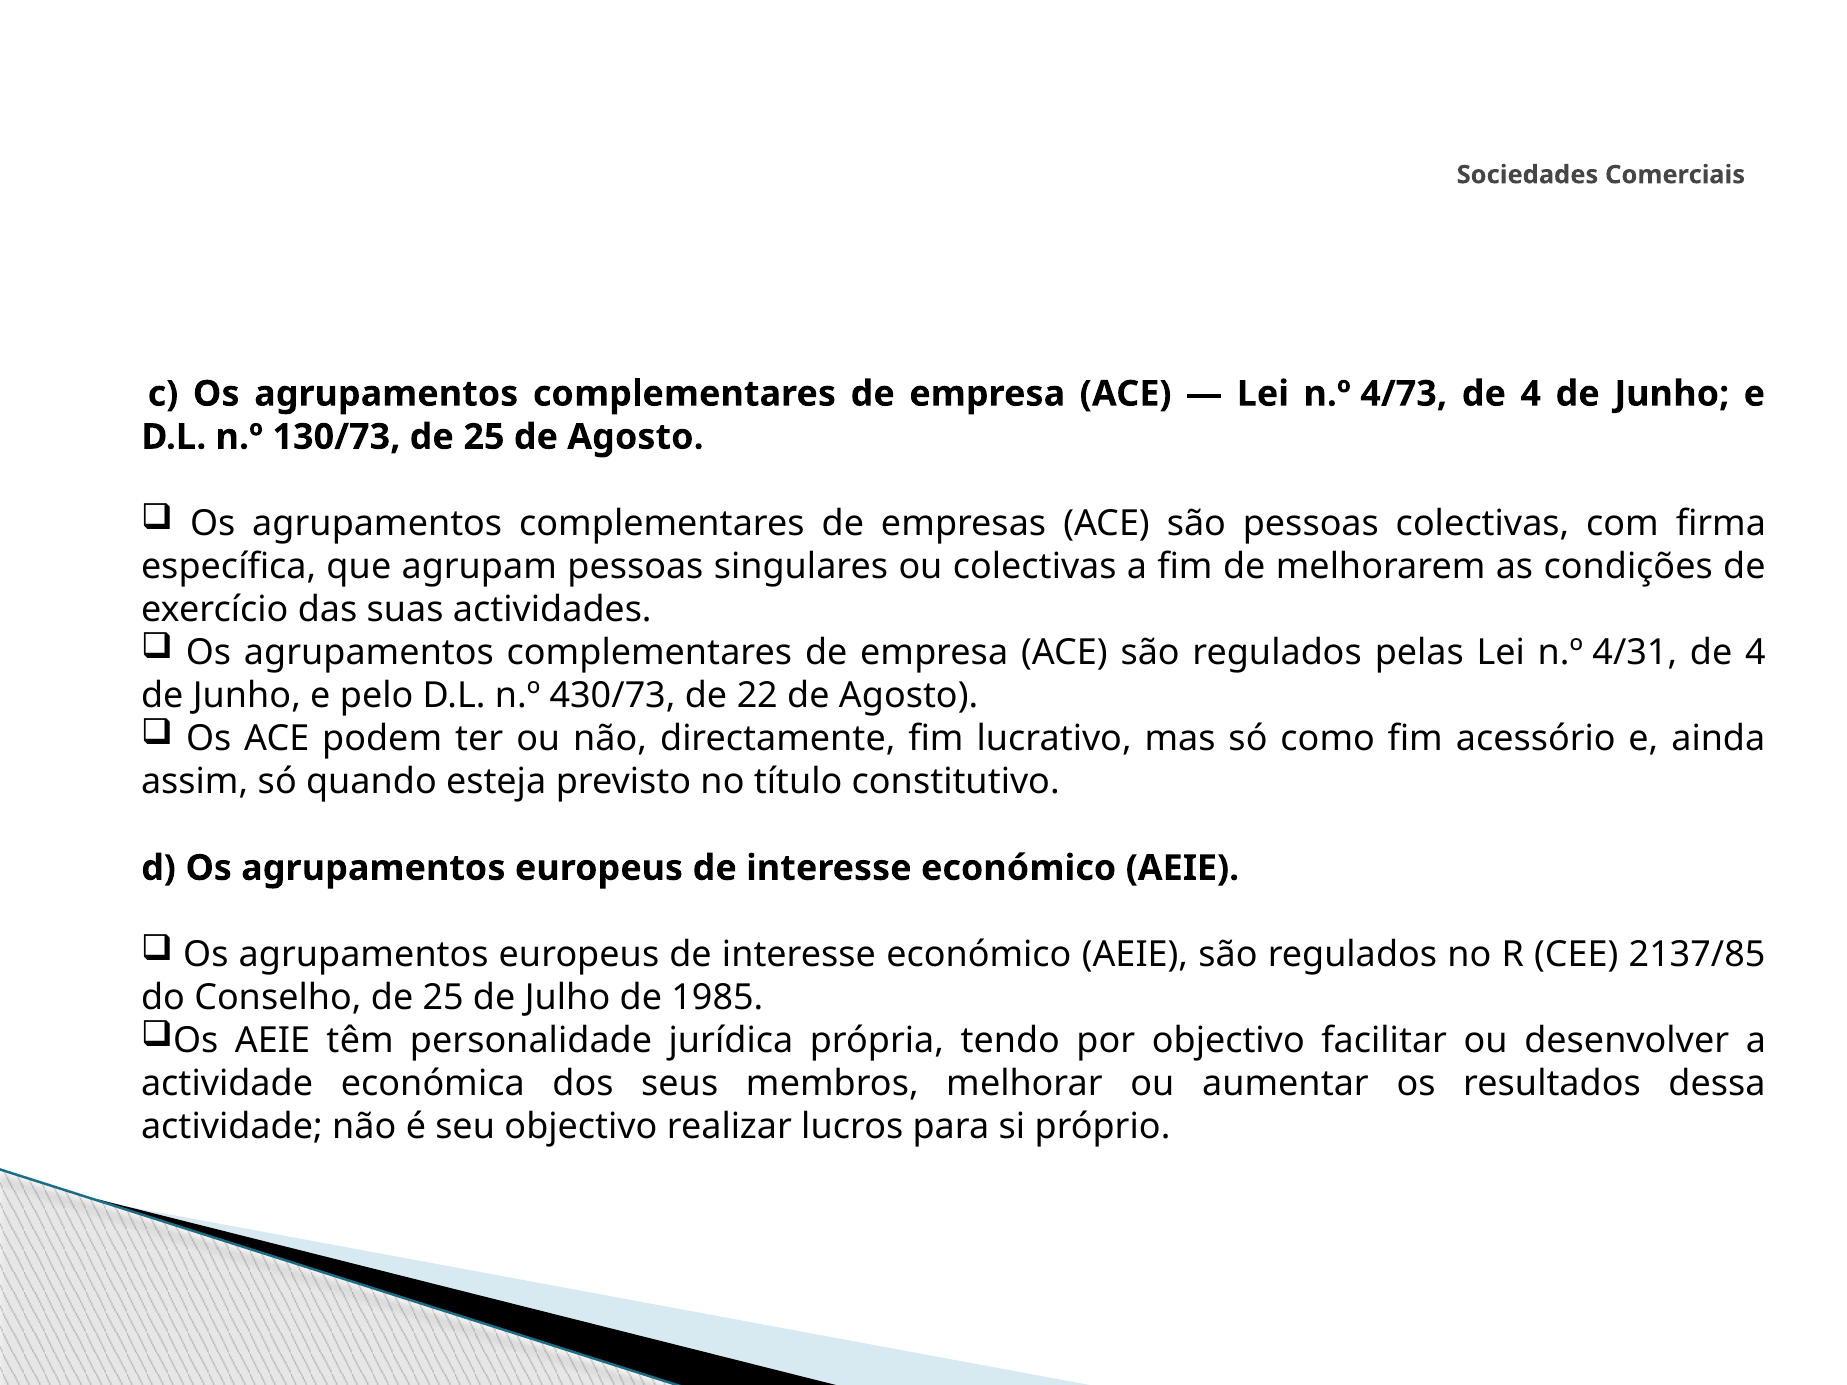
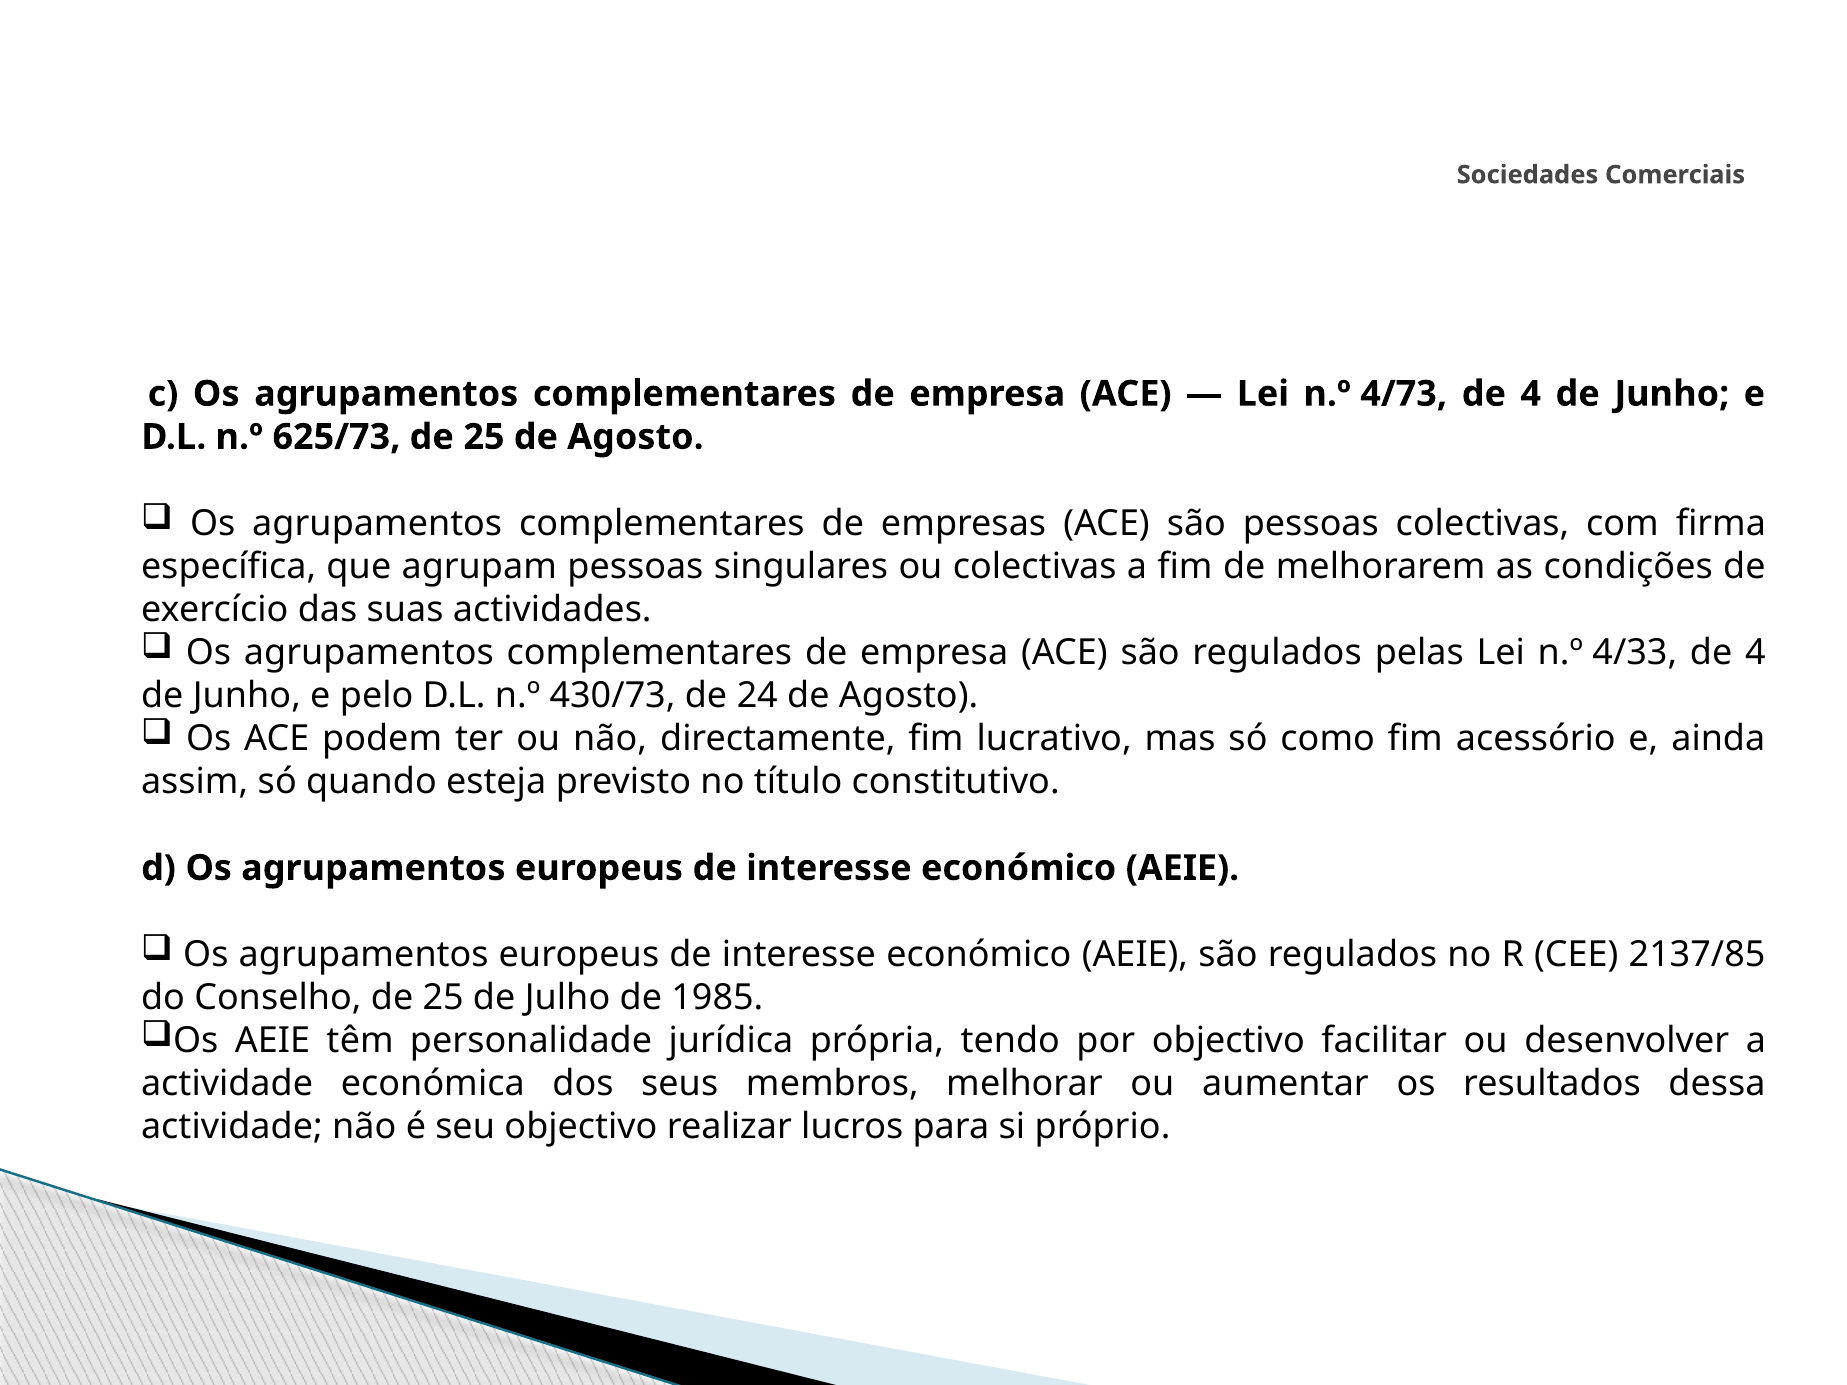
130/73: 130/73 -> 625/73
4/31: 4/31 -> 4/33
22: 22 -> 24
